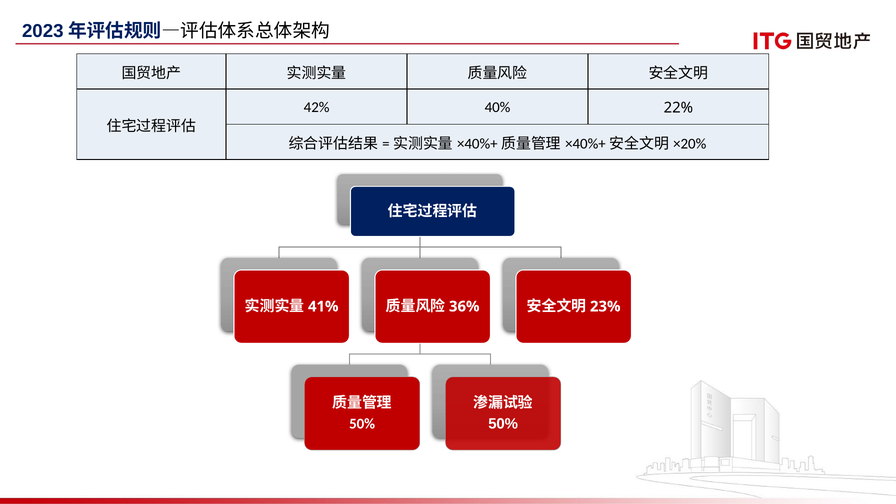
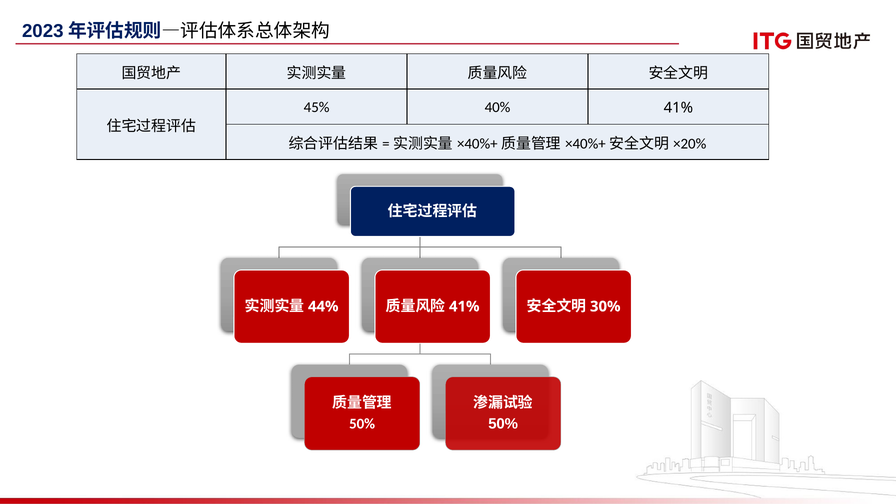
42%: 42% -> 45%
40% 22%: 22% -> 41%
41%: 41% -> 44%
36% at (464, 307): 36% -> 41%
23%: 23% -> 30%
